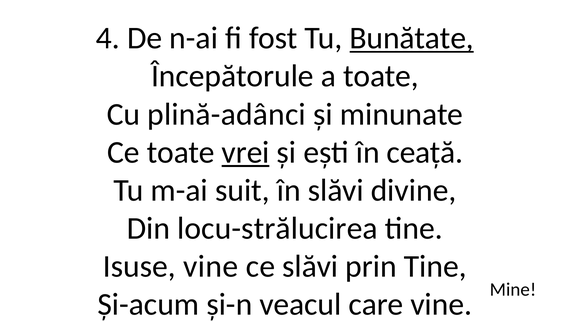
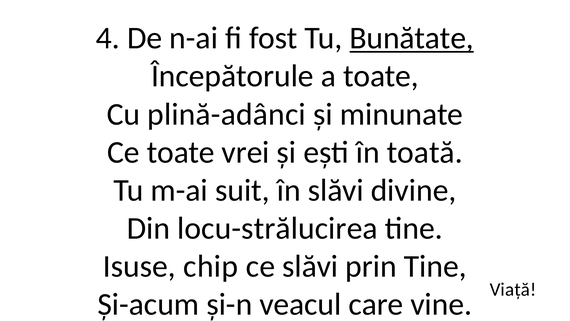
vrei underline: present -> none
ceață: ceață -> toată
Isuse vine: vine -> chip
Mine: Mine -> Viață
